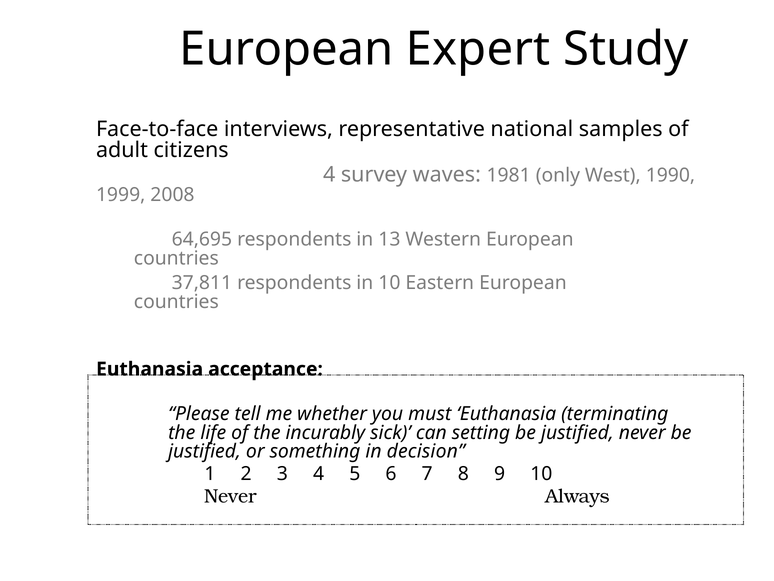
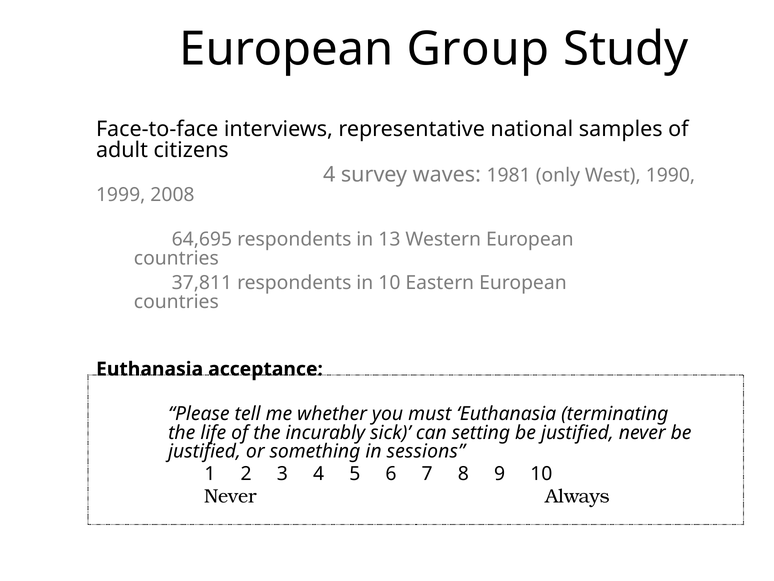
Expert: Expert -> Group
decision: decision -> sessions
